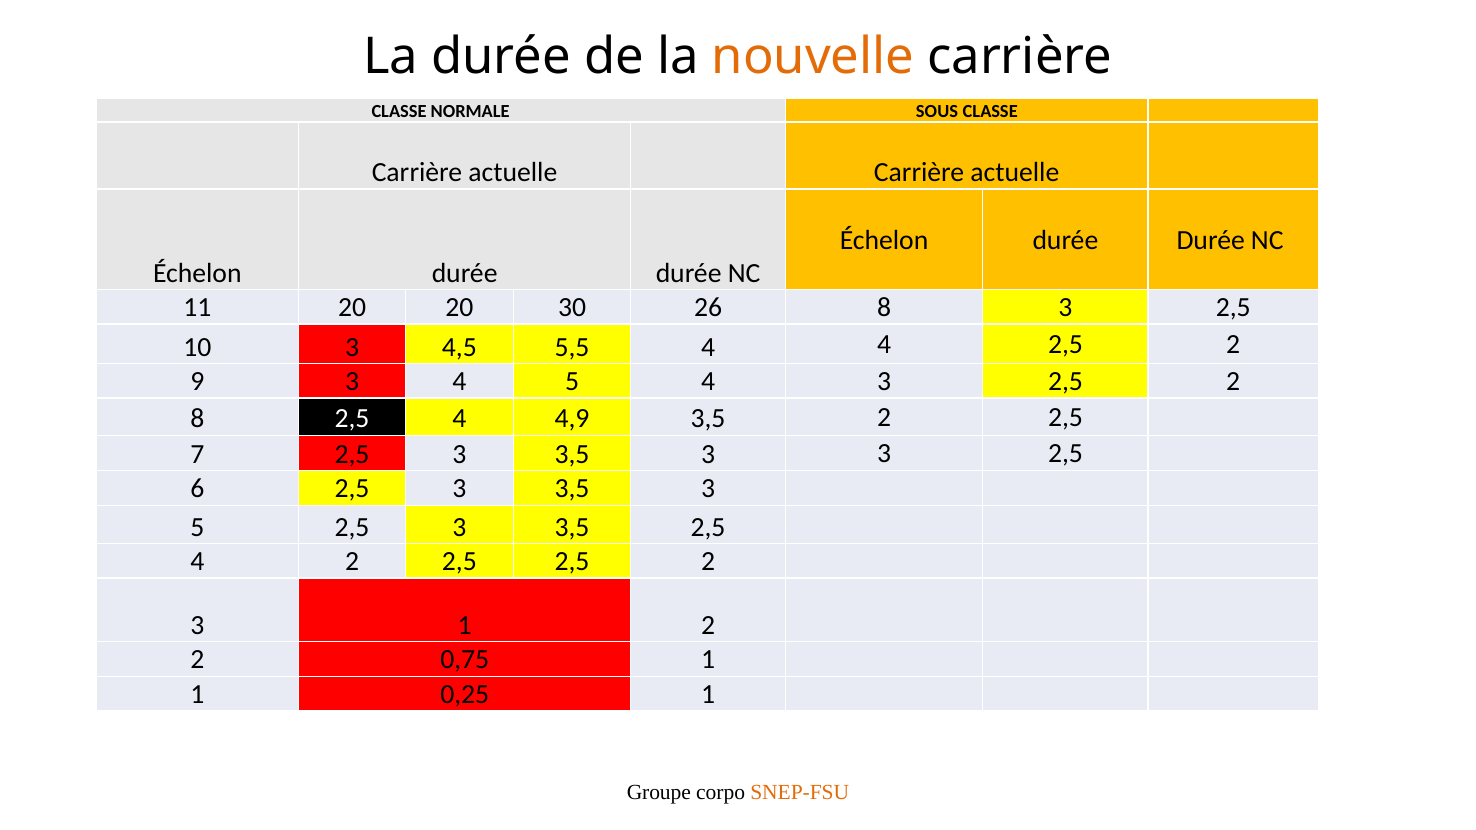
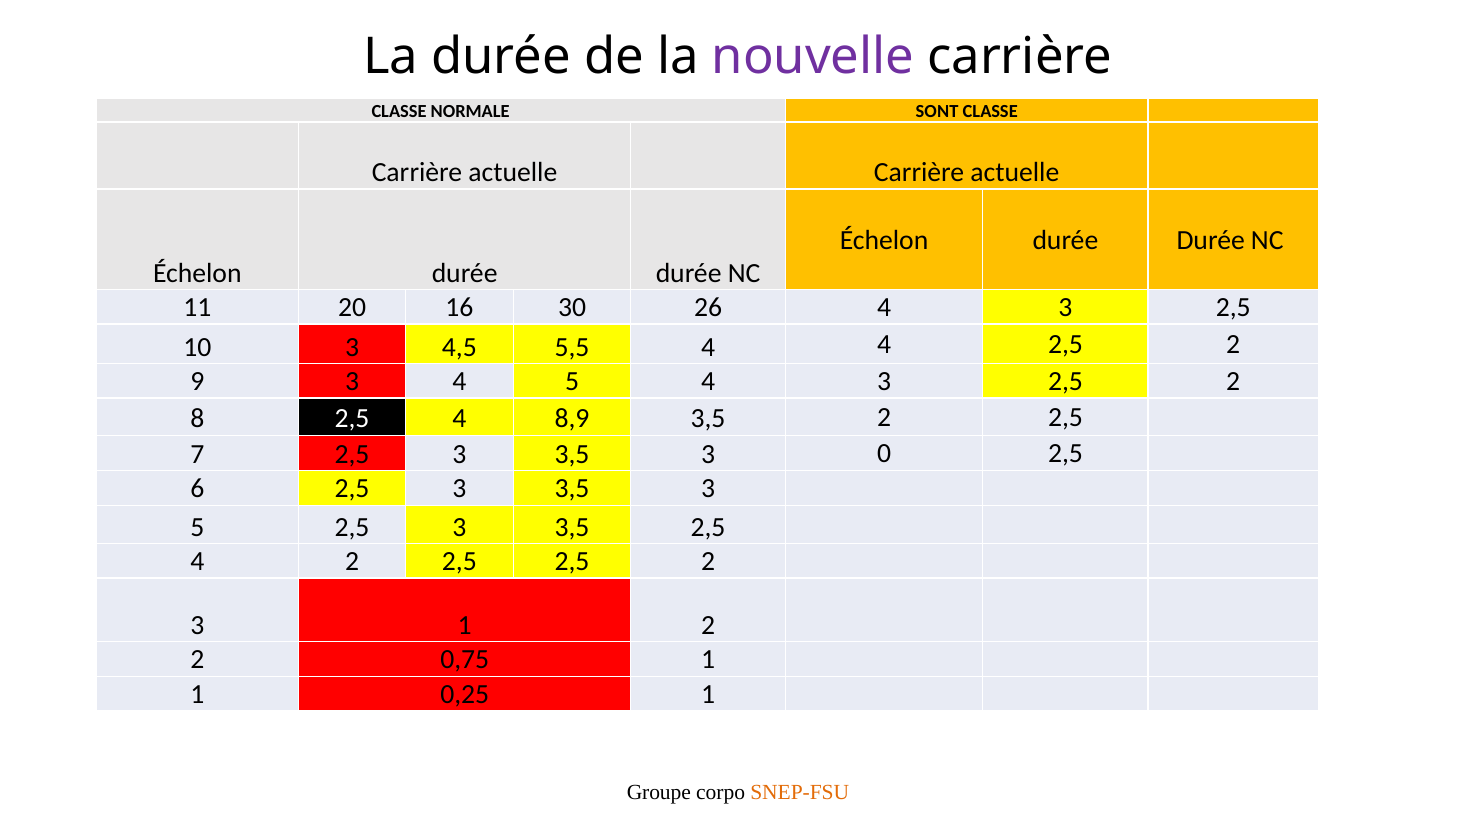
nouvelle colour: orange -> purple
SOUS: SOUS -> SONT
20 20: 20 -> 16
26 8: 8 -> 4
4,9: 4,9 -> 8,9
3 3: 3 -> 0
